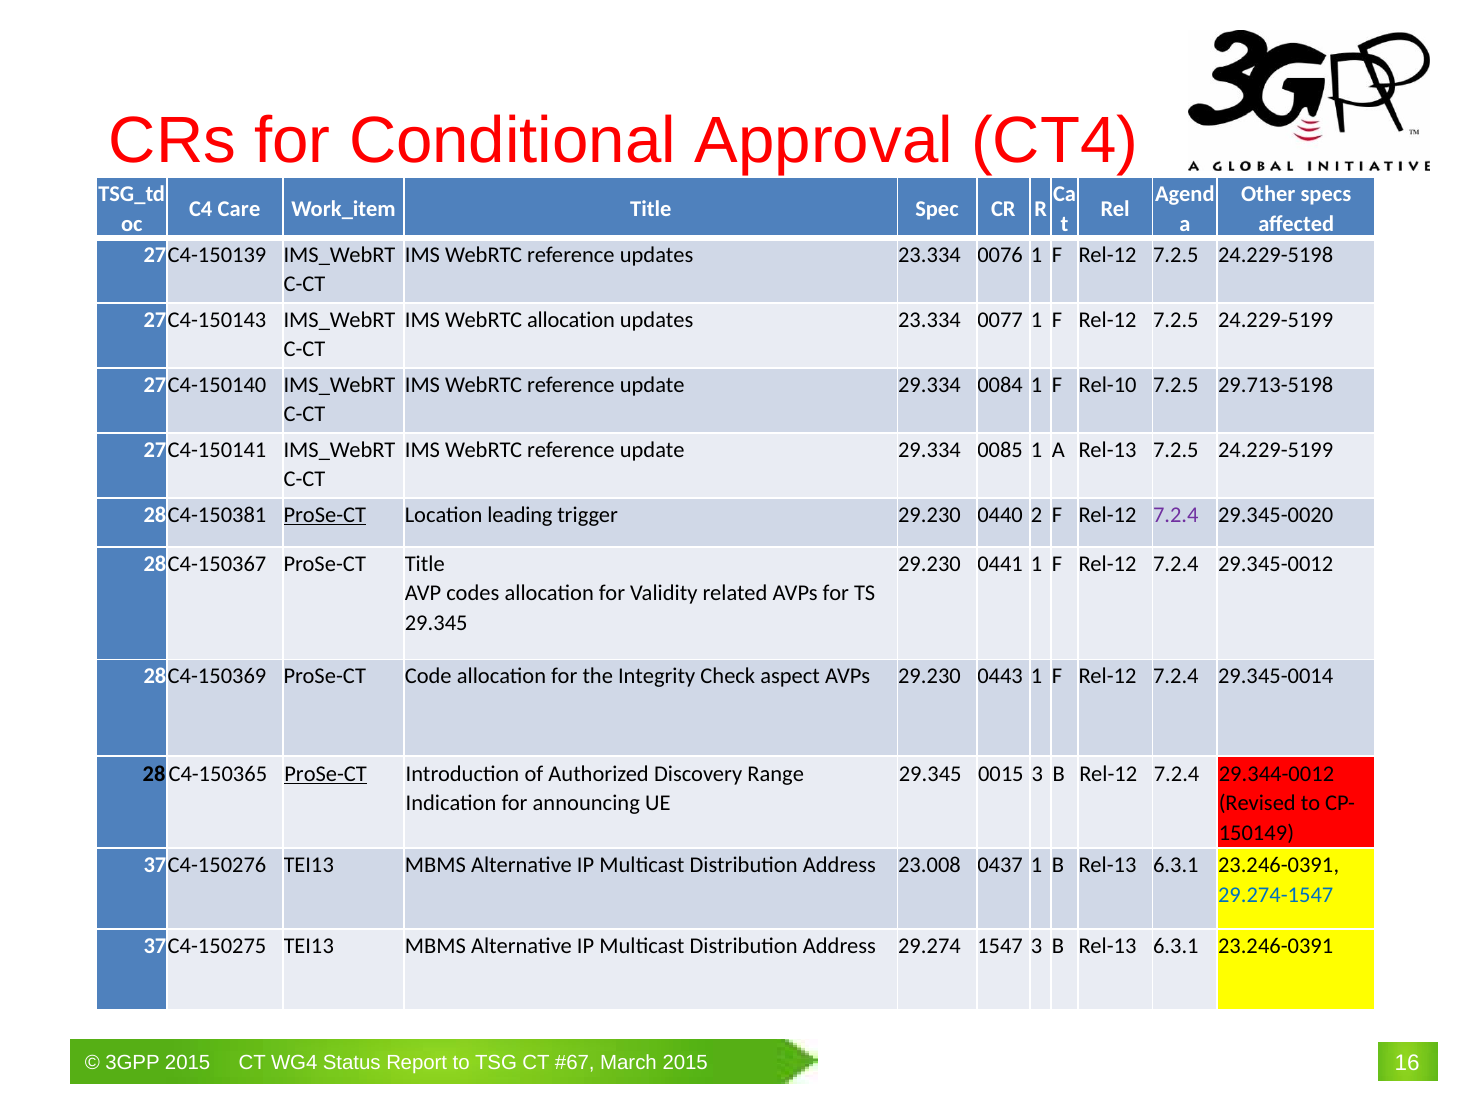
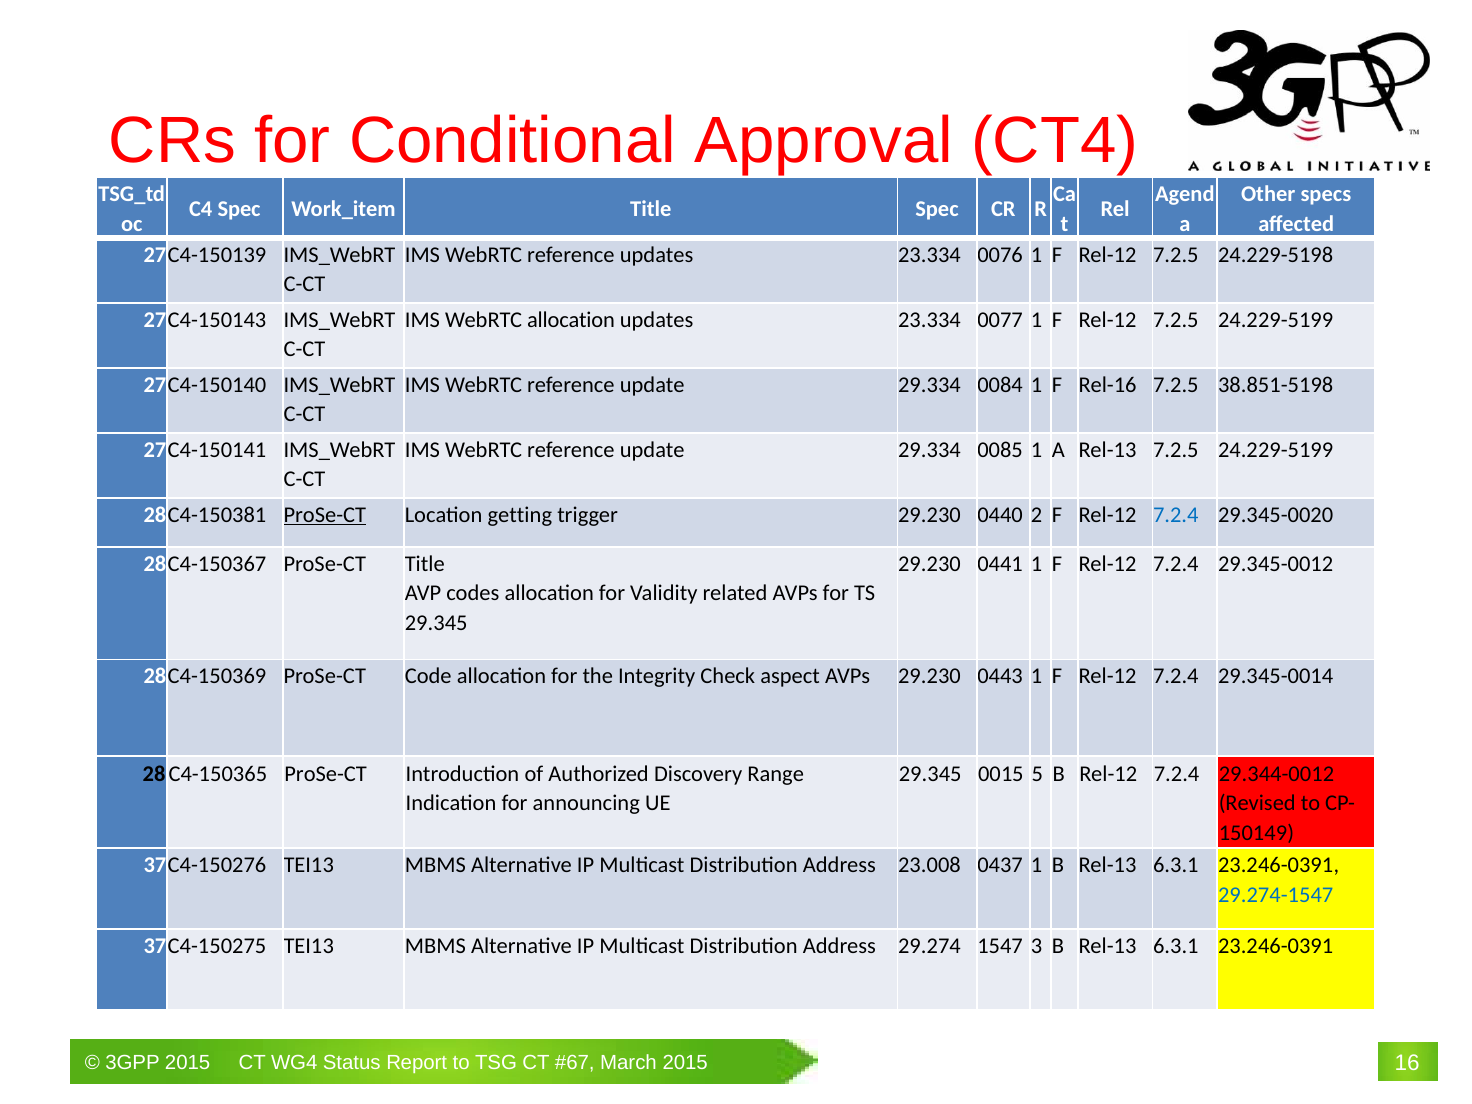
C4 Care: Care -> Spec
Rel-10: Rel-10 -> Rel-16
29.713-5198: 29.713-5198 -> 38.851-5198
leading: leading -> getting
7.2.4 at (1176, 515) colour: purple -> blue
ProSe-CT at (326, 774) underline: present -> none
0015 3: 3 -> 5
